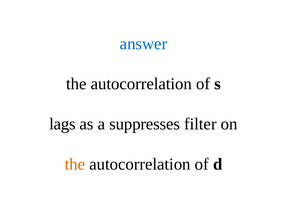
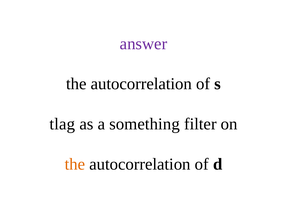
answer colour: blue -> purple
lags: lags -> tlag
suppresses: suppresses -> something
